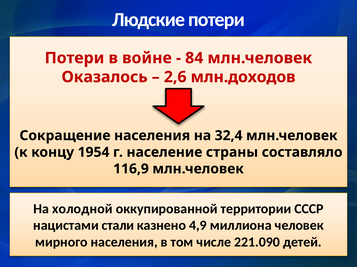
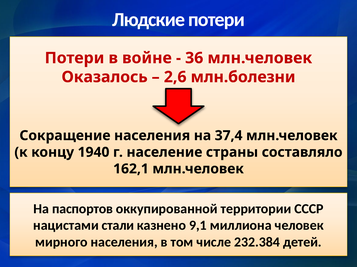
84: 84 -> 36
млн.доходов: млн.доходов -> млн.болезни
32,4: 32,4 -> 37,4
1954: 1954 -> 1940
116,9: 116,9 -> 162,1
холодной: холодной -> паспортов
4,9: 4,9 -> 9,1
221.090: 221.090 -> 232.384
